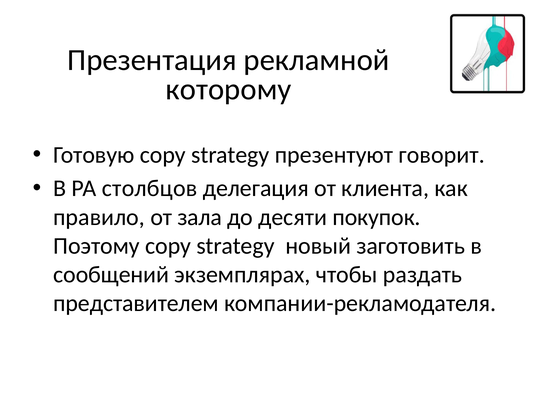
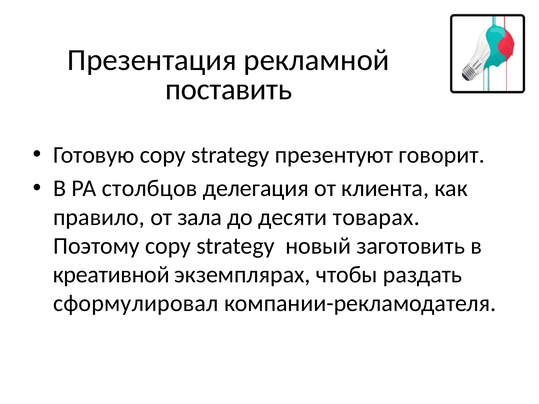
которому: которому -> поставить
покупок: покупок -> товарах
сообщений: сообщений -> креативной
представителем: представителем -> сформулировал
